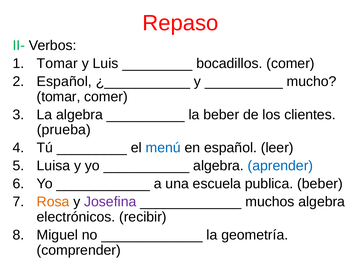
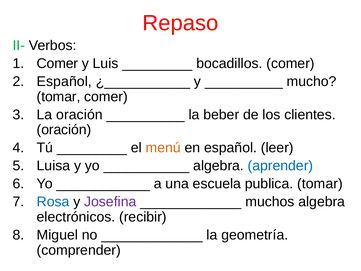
Tomar at (57, 63): Tomar -> Comer
La algebra: algebra -> oración
prueba at (64, 130): prueba -> oración
menú colour: blue -> orange
publica beber: beber -> tomar
Rosa colour: orange -> blue
